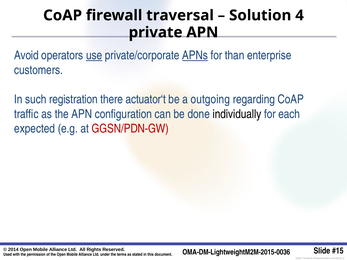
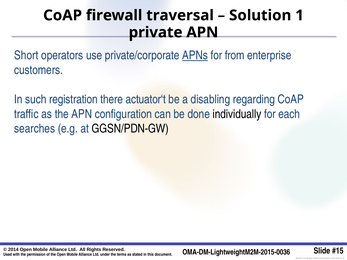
4: 4 -> 1
Avoid: Avoid -> Short
use underline: present -> none
than: than -> from
outgoing: outgoing -> disabling
expected: expected -> searches
GGSN/PDN-GW colour: red -> black
